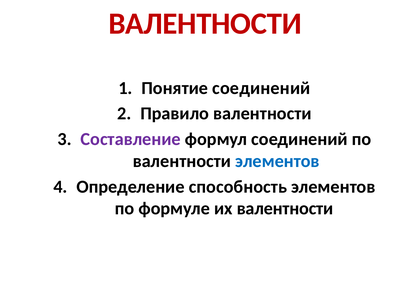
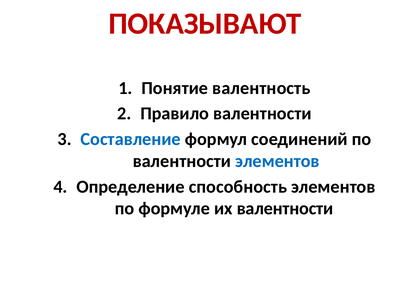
ВАЛЕНТНОСТИ at (205, 24): ВАЛЕНТНОСТИ -> ПОКАЗЫВАЮТ
Понятие соединений: соединений -> валентность
Составление colour: purple -> blue
